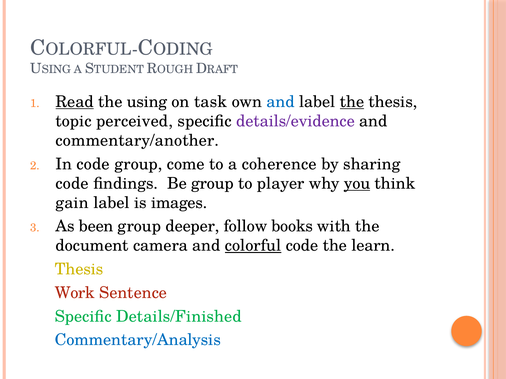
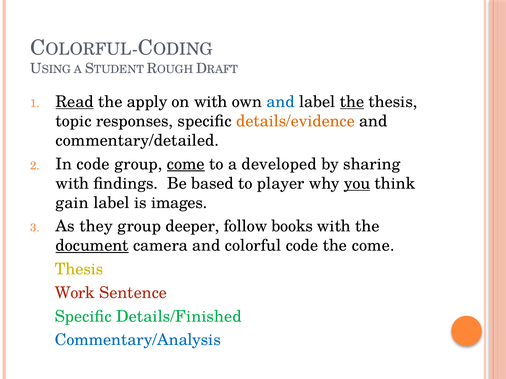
using: using -> apply
on task: task -> with
perceived: perceived -> responses
details/evidence colour: purple -> orange
commentary/another: commentary/another -> commentary/detailed
come at (186, 164) underline: none -> present
coherence: coherence -> developed
code at (72, 184): code -> with
Be group: group -> based
been: been -> they
document underline: none -> present
colorful underline: present -> none
the learn: learn -> come
